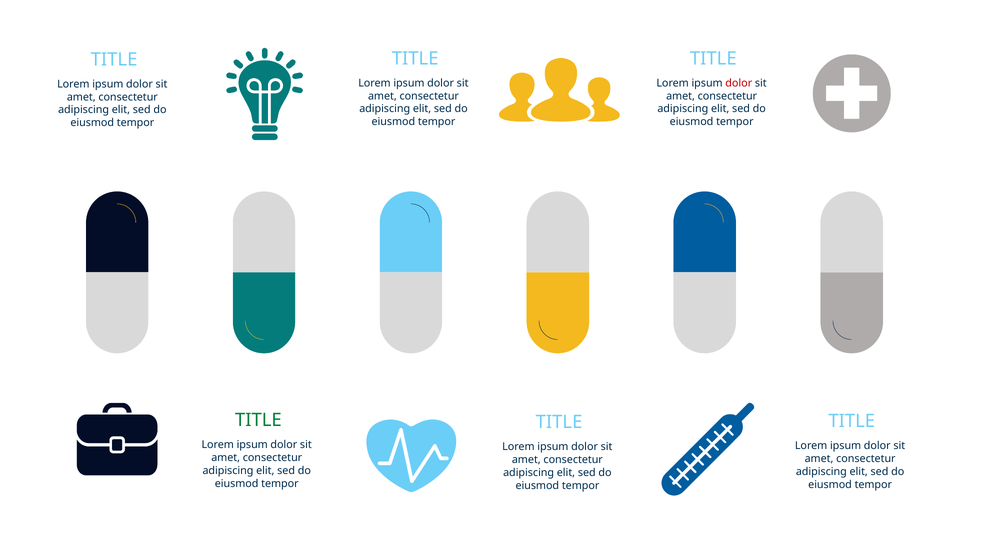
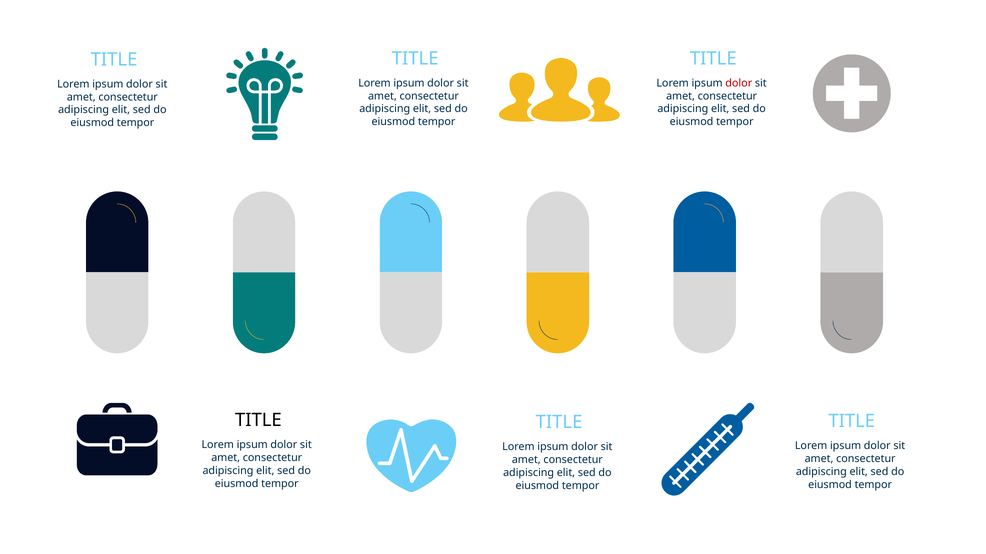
TITLE at (258, 421) colour: green -> black
